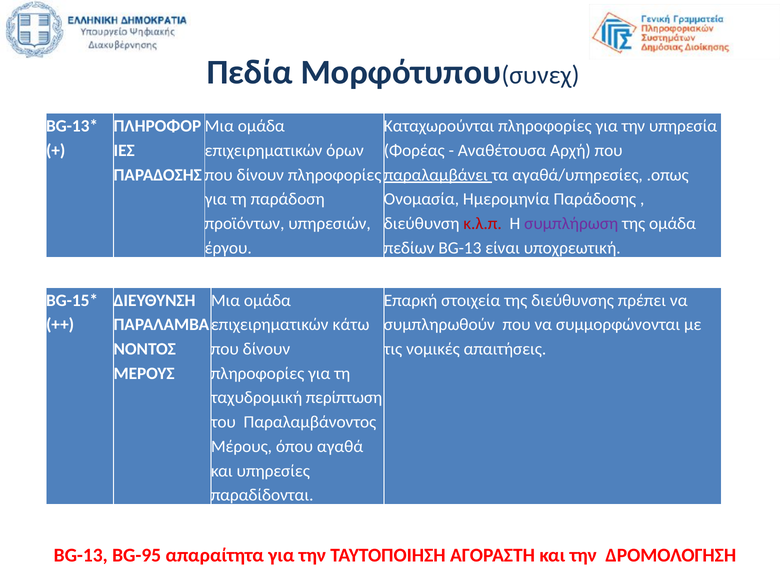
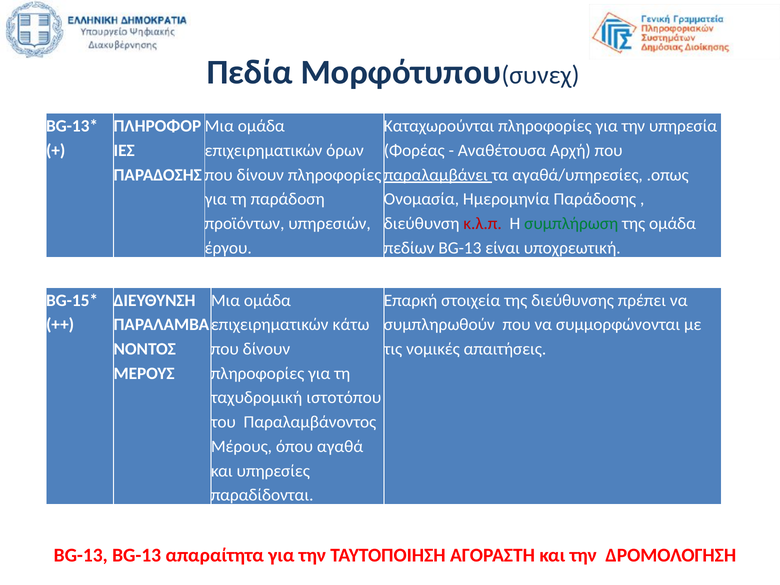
συμπλήρωση colour: purple -> green
περίπτωση: περίπτωση -> ιστοτόπου
BG-13 BG-95: BG-95 -> BG-13
